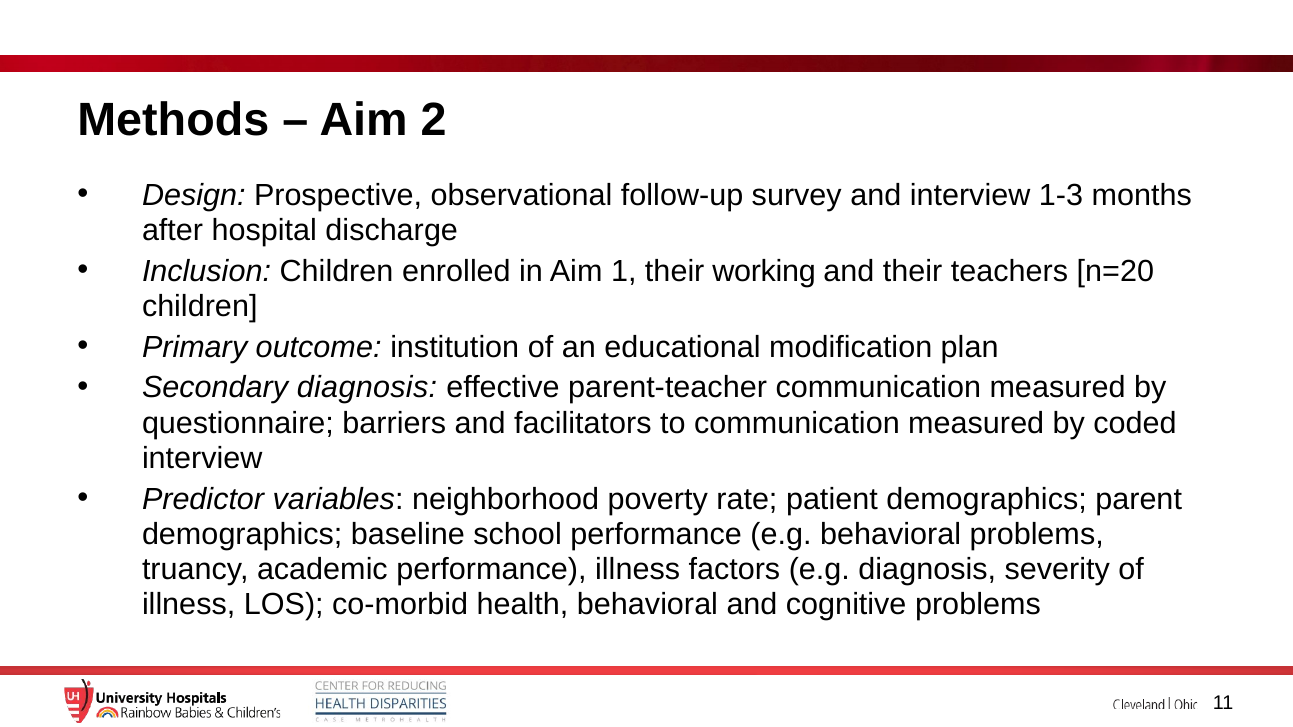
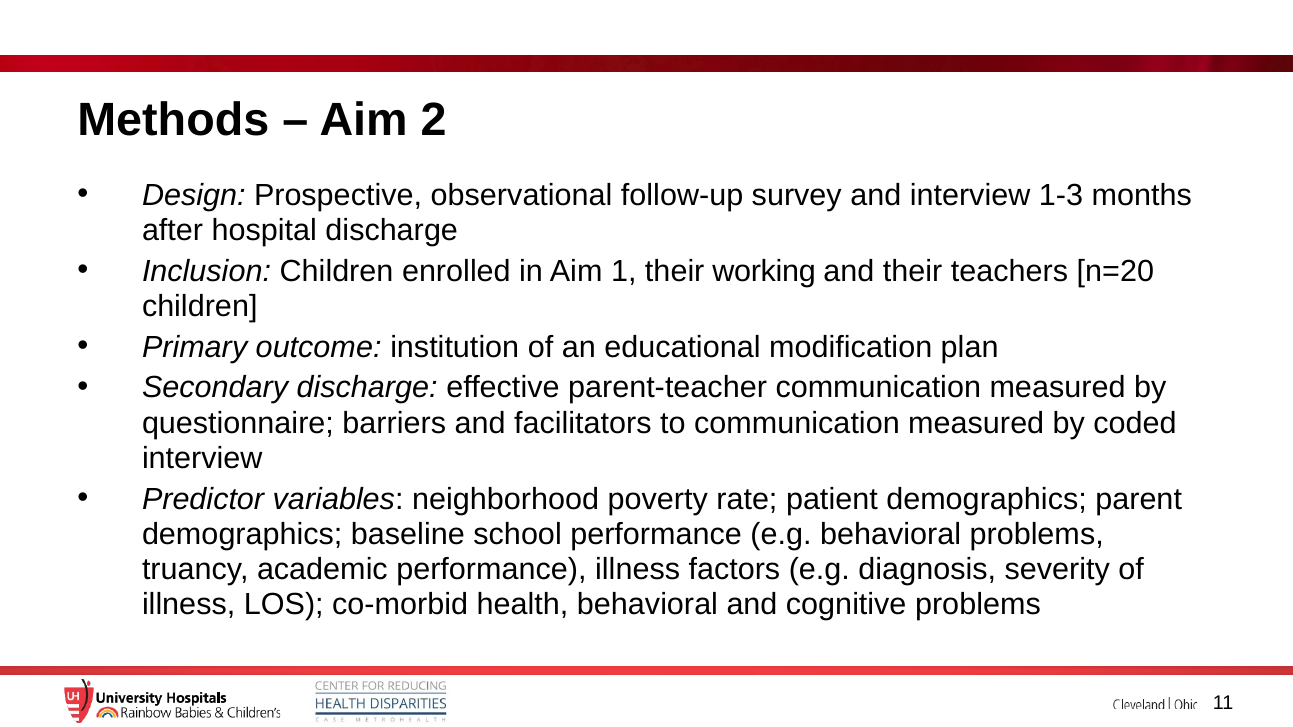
Secondary diagnosis: diagnosis -> discharge
